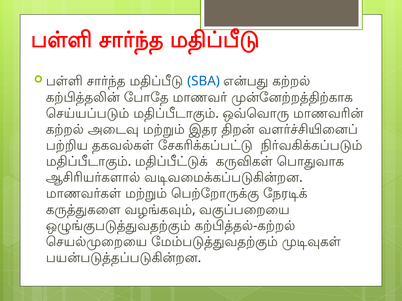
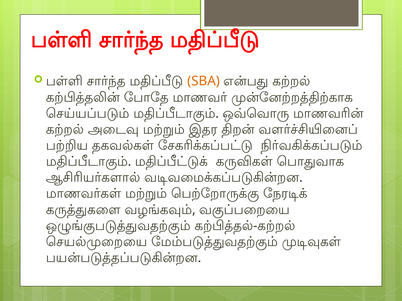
SBA colour: blue -> orange
